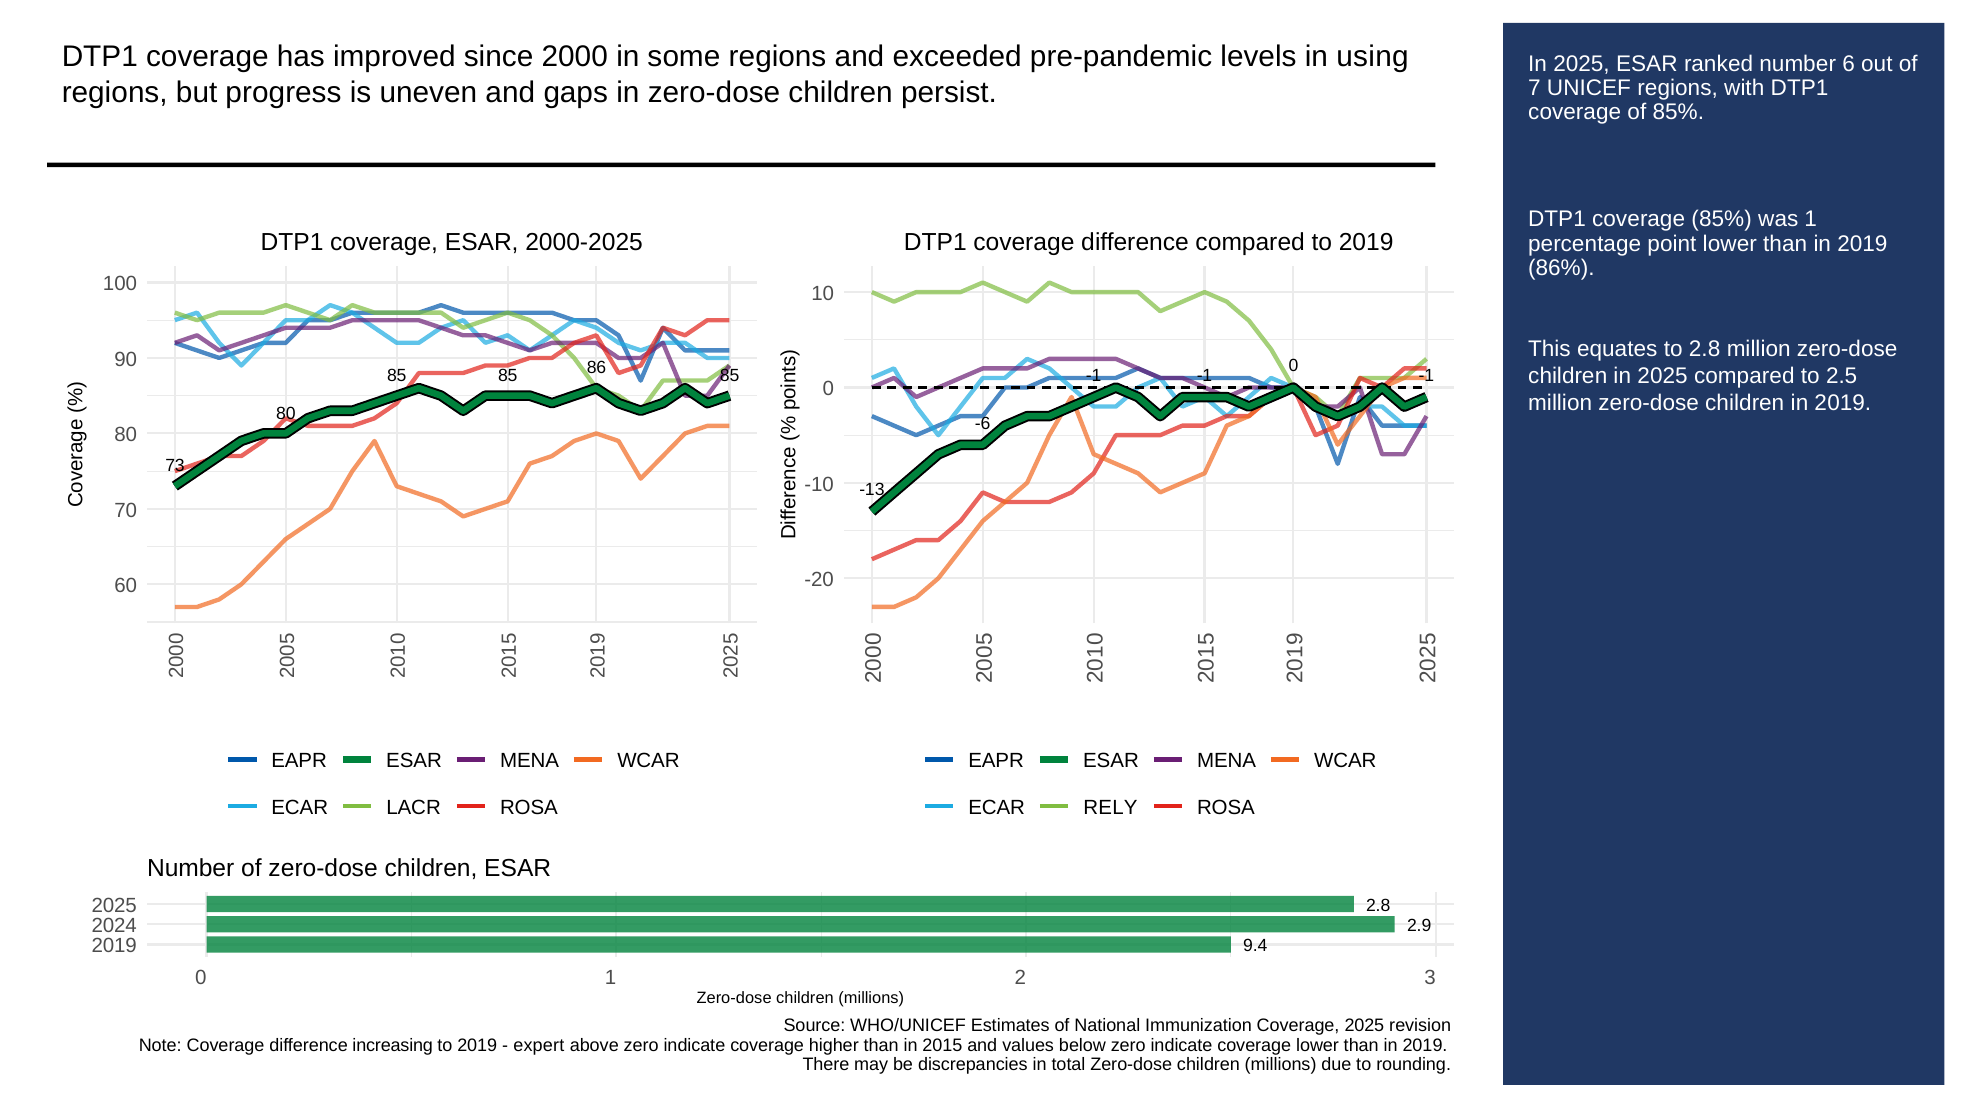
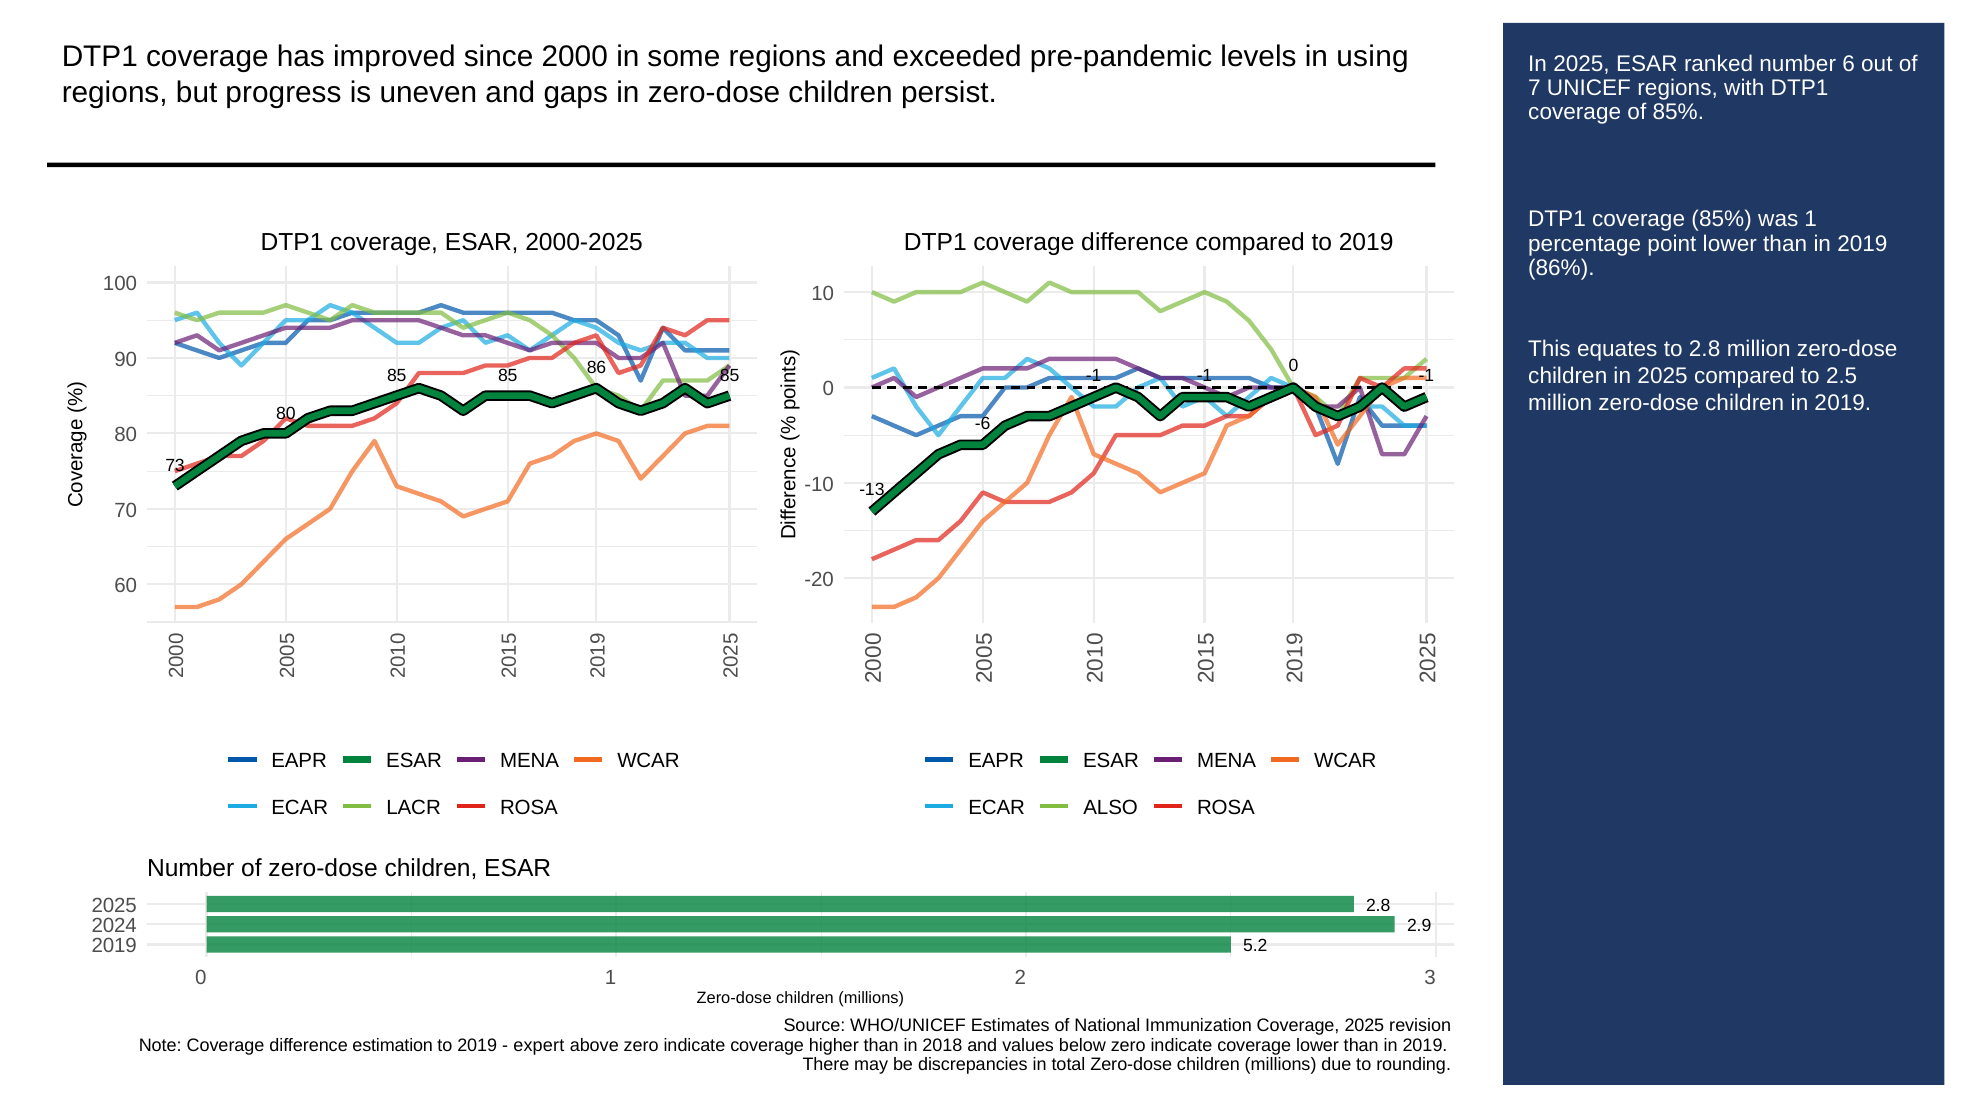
RELY: RELY -> ALSO
9.4: 9.4 -> 5.2
increasing: increasing -> estimation
2015: 2015 -> 2018
